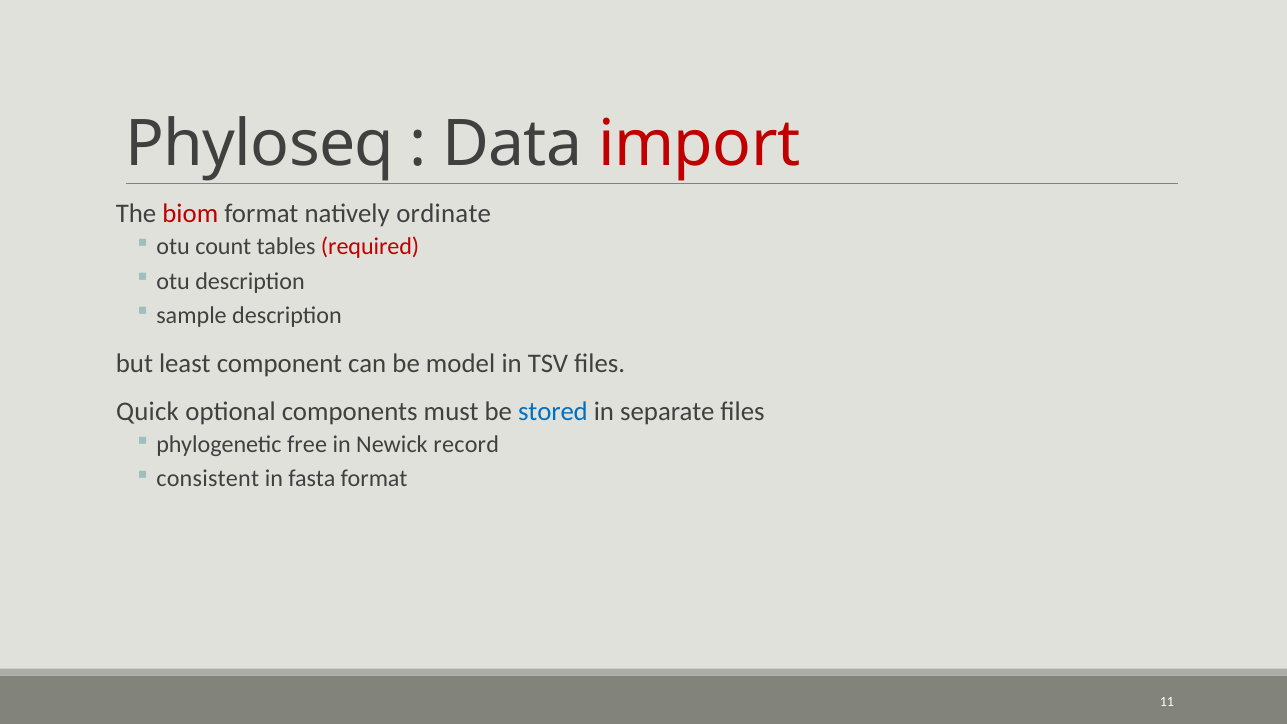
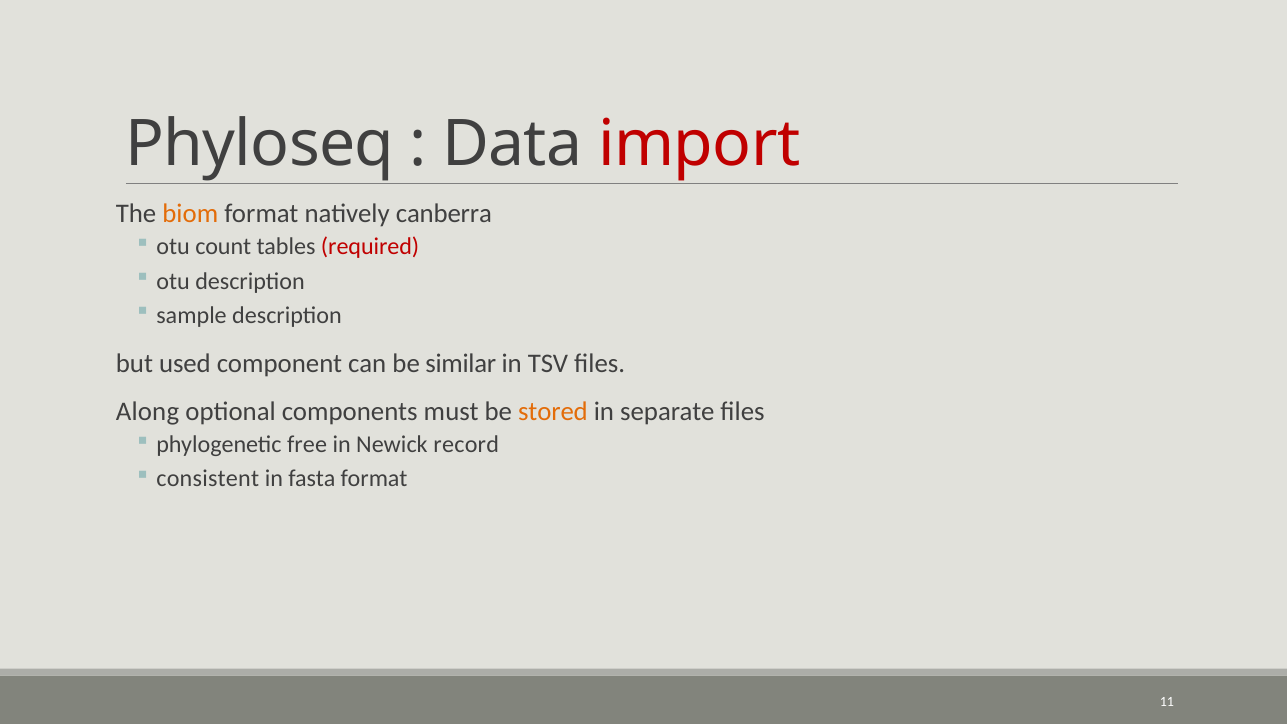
biom colour: red -> orange
ordinate: ordinate -> canberra
least: least -> used
model: model -> similar
Quick: Quick -> Along
stored colour: blue -> orange
